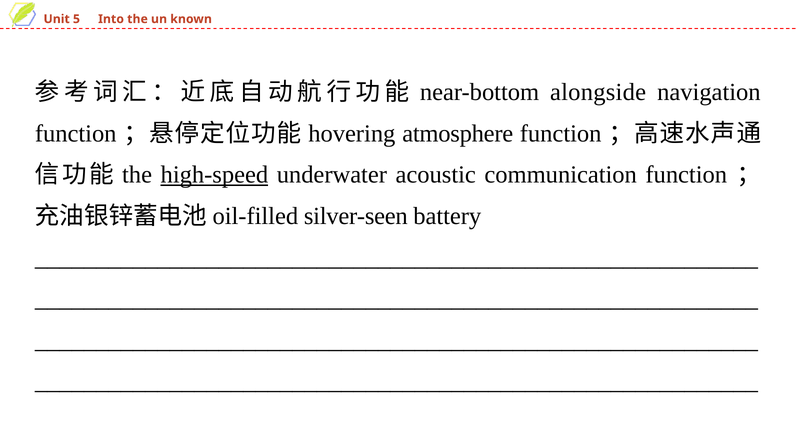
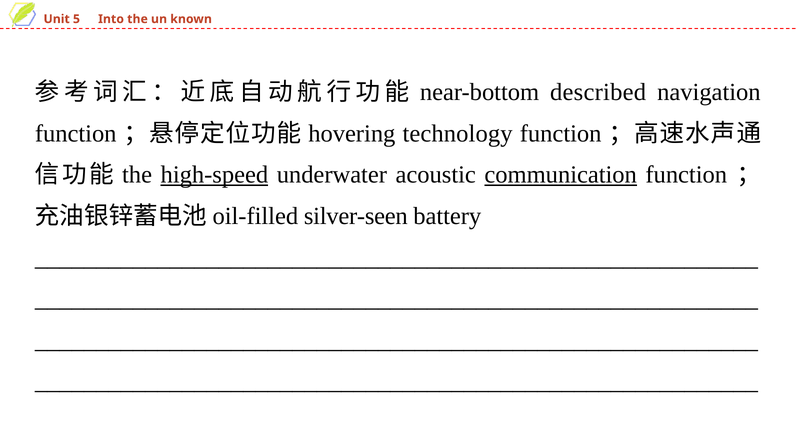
alongside: alongside -> described
atmosphere: atmosphere -> technology
communication underline: none -> present
